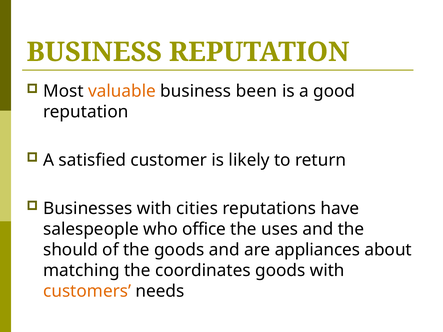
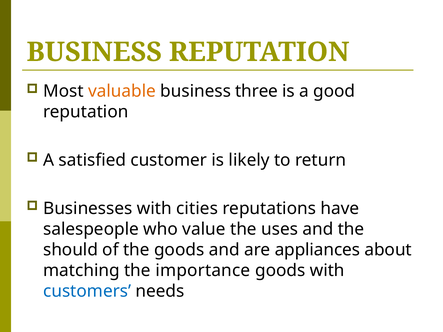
been: been -> three
office: office -> value
coordinates: coordinates -> importance
customers colour: orange -> blue
